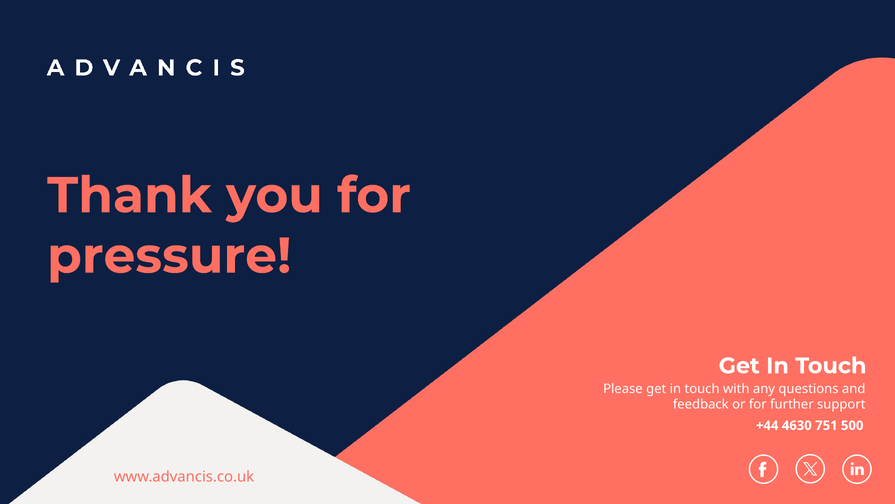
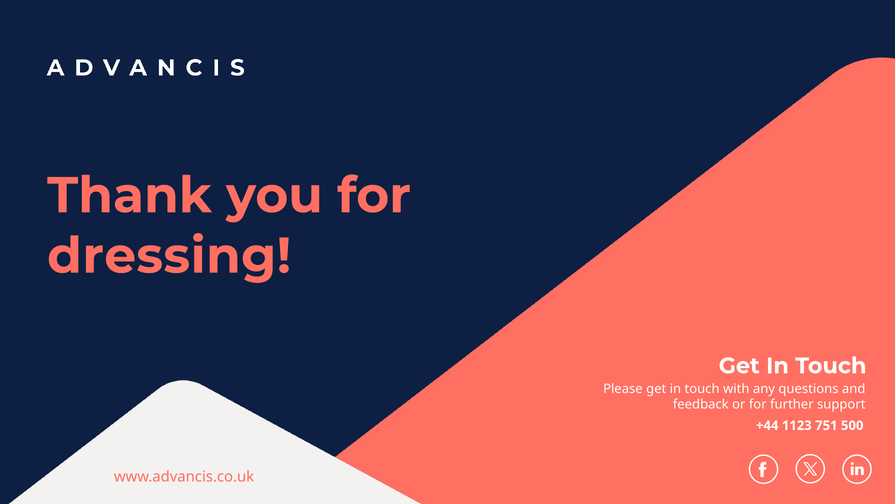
pressure: pressure -> dressing
4630: 4630 -> 1123
